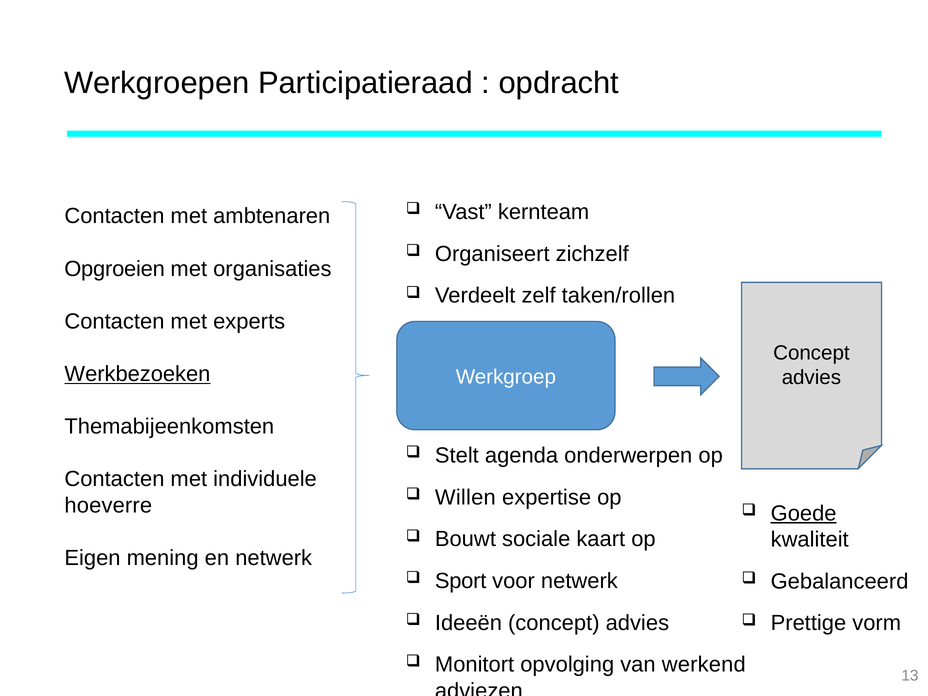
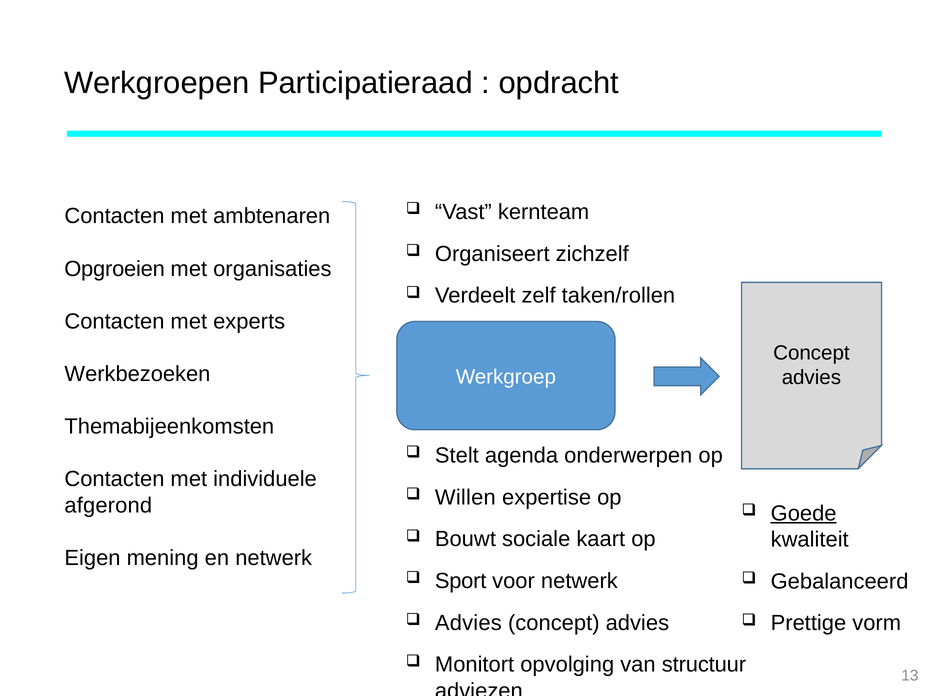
Werkbezoeken underline: present -> none
hoeverre: hoeverre -> afgerond
Ideeën at (468, 623): Ideeën -> Advies
werkend: werkend -> structuur
